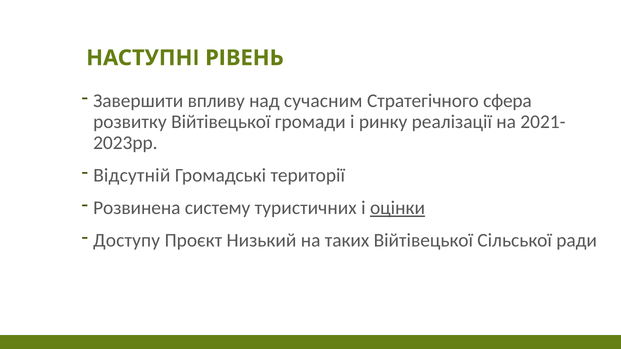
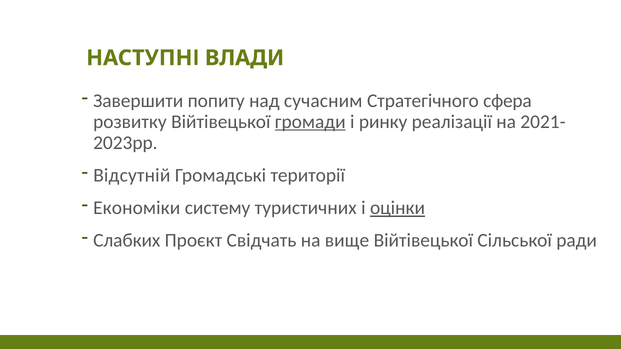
РІВЕНЬ: РІВЕНЬ -> ВЛАДИ
впливу: впливу -> попиту
громади underline: none -> present
Розвинена: Розвинена -> Економіки
Доступу: Доступу -> Слабких
Низький: Низький -> Свідчать
таких: таких -> вище
